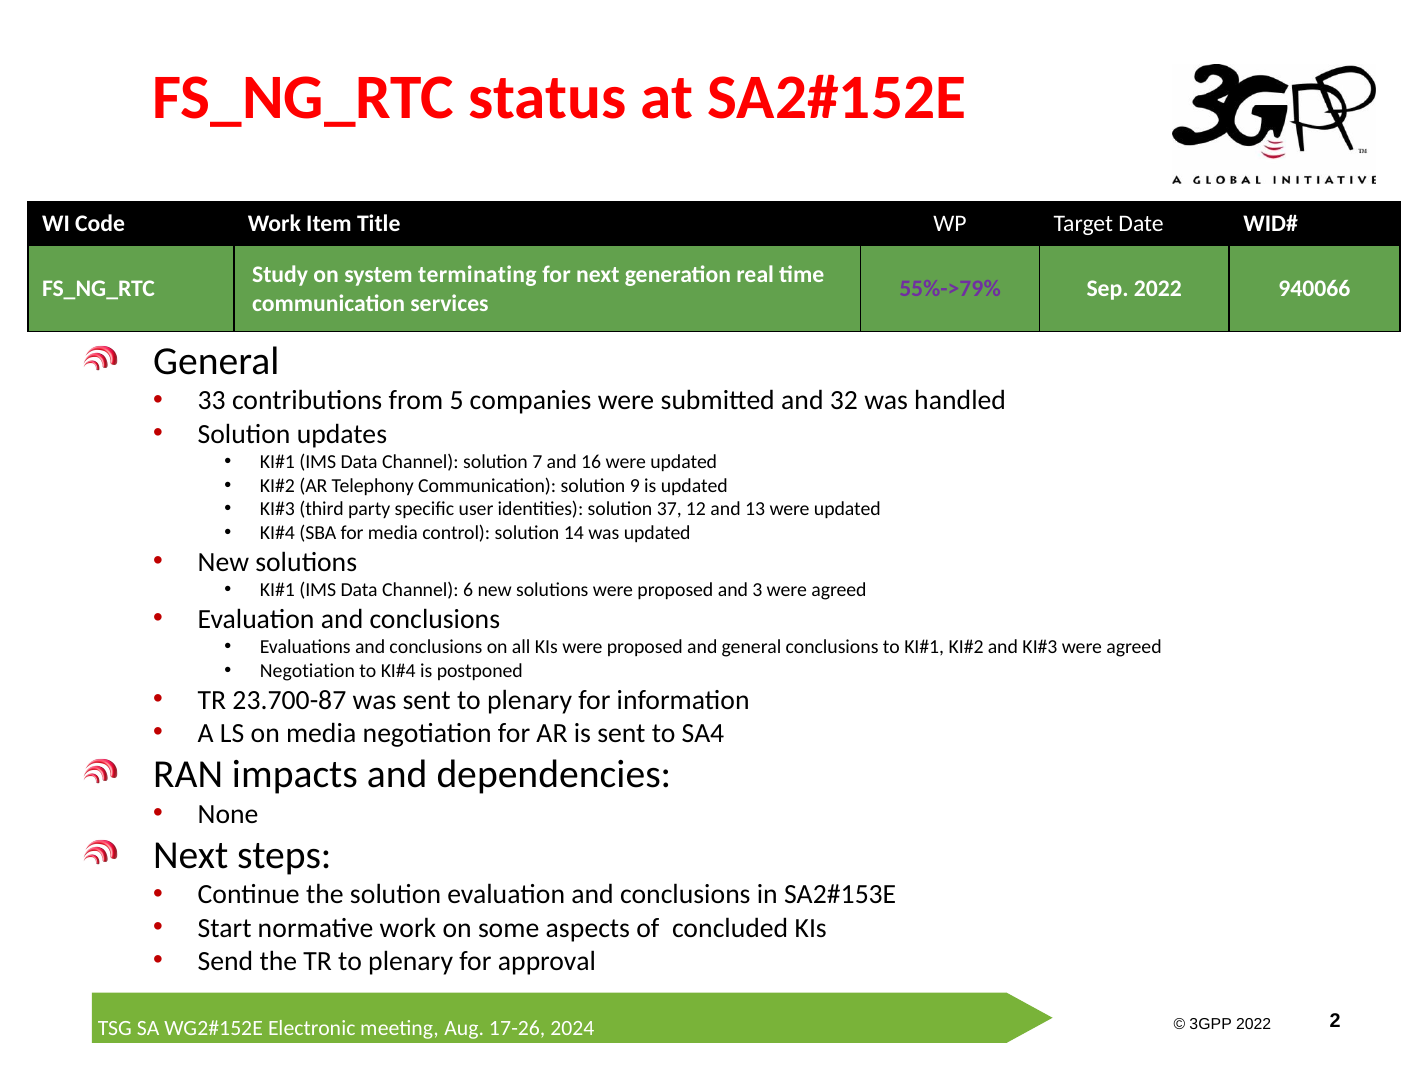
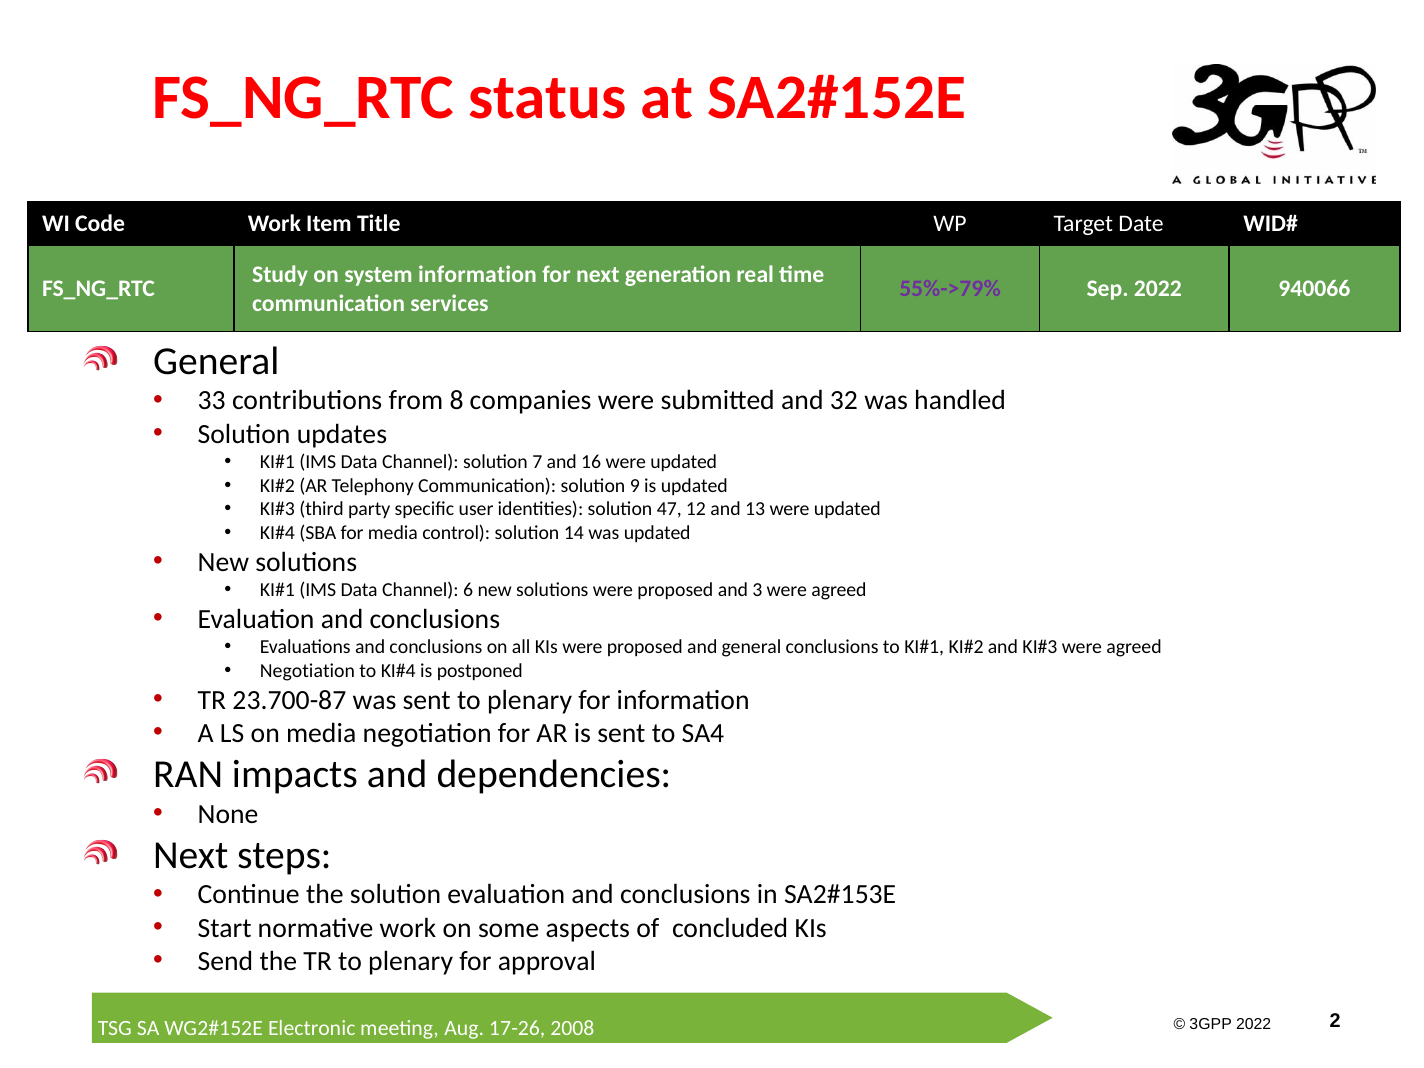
system terminating: terminating -> information
5: 5 -> 8
37: 37 -> 47
2024: 2024 -> 2008
